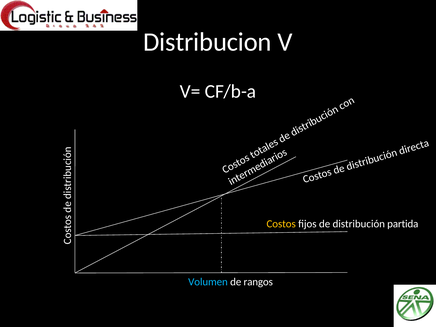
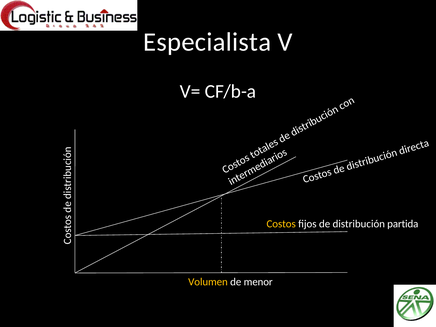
Distribucion: Distribucion -> Especialista
Volumen colour: light blue -> yellow
rangos: rangos -> menor
